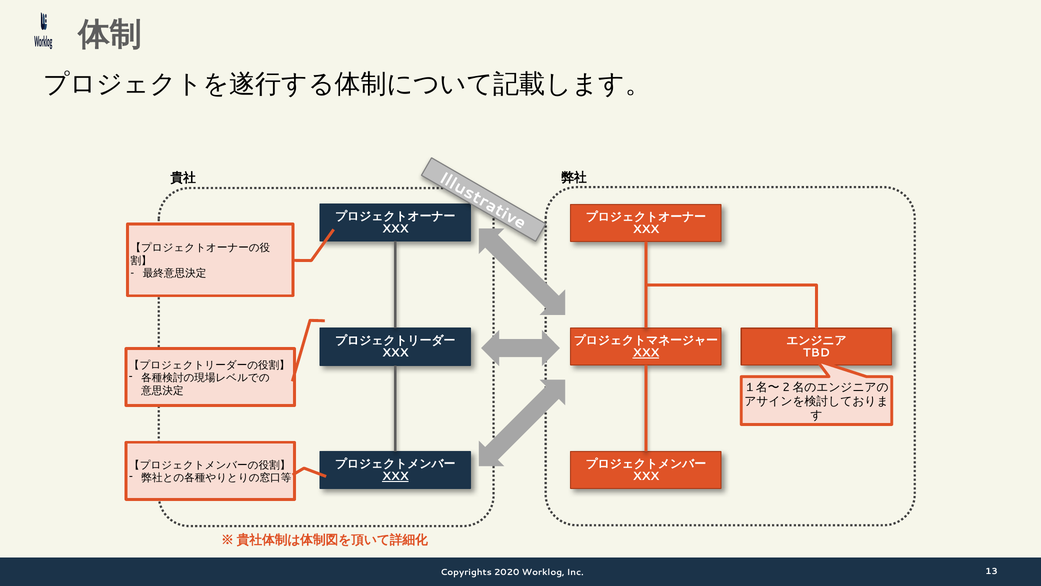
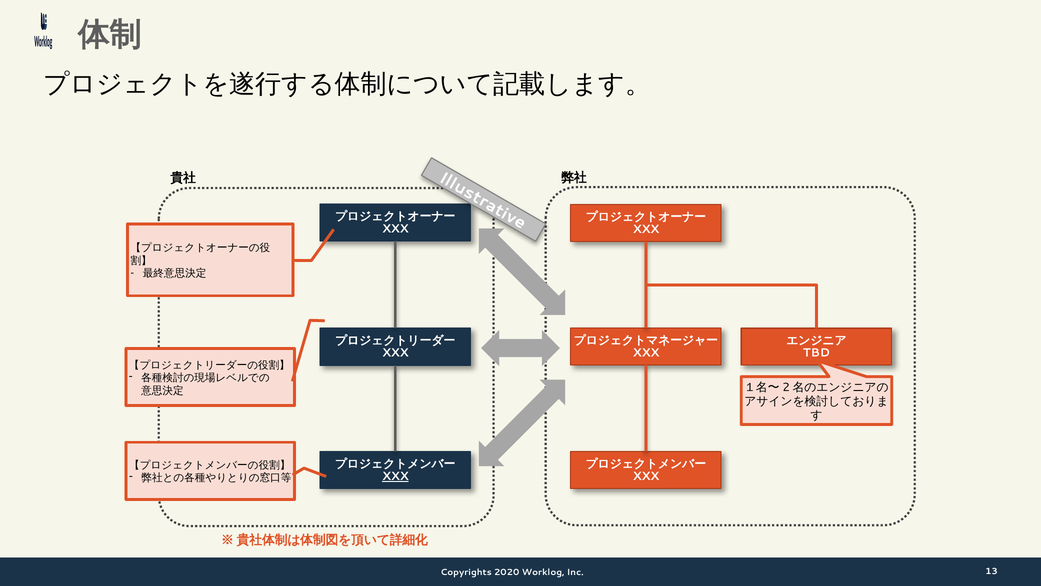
XXX at (646, 353) underline: present -> none
